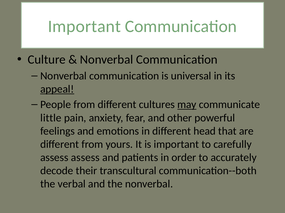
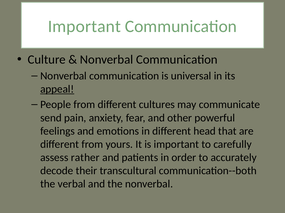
may underline: present -> none
little: little -> send
assess assess: assess -> rather
